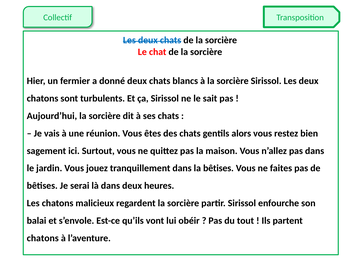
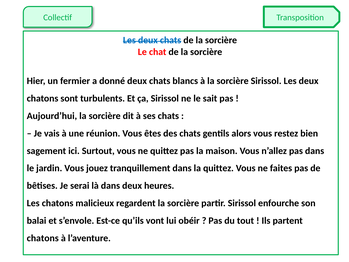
la bêtises: bêtises -> quittez
